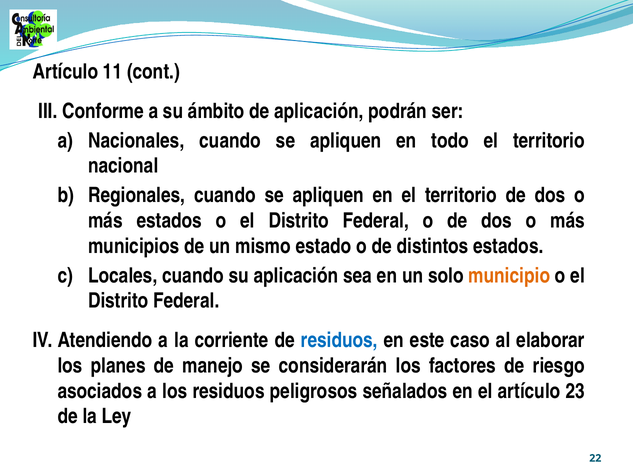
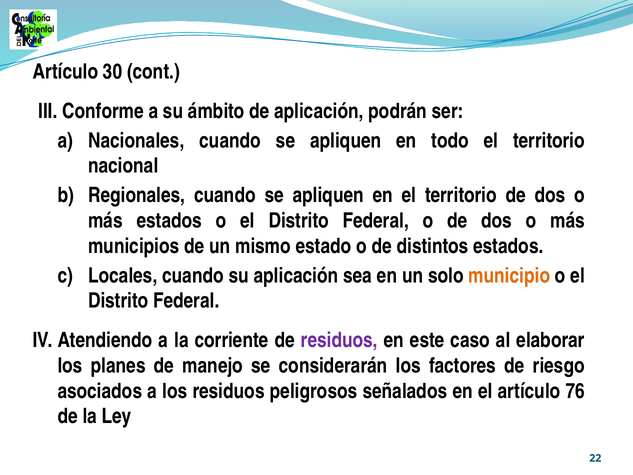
11: 11 -> 30
residuos at (339, 340) colour: blue -> purple
23: 23 -> 76
